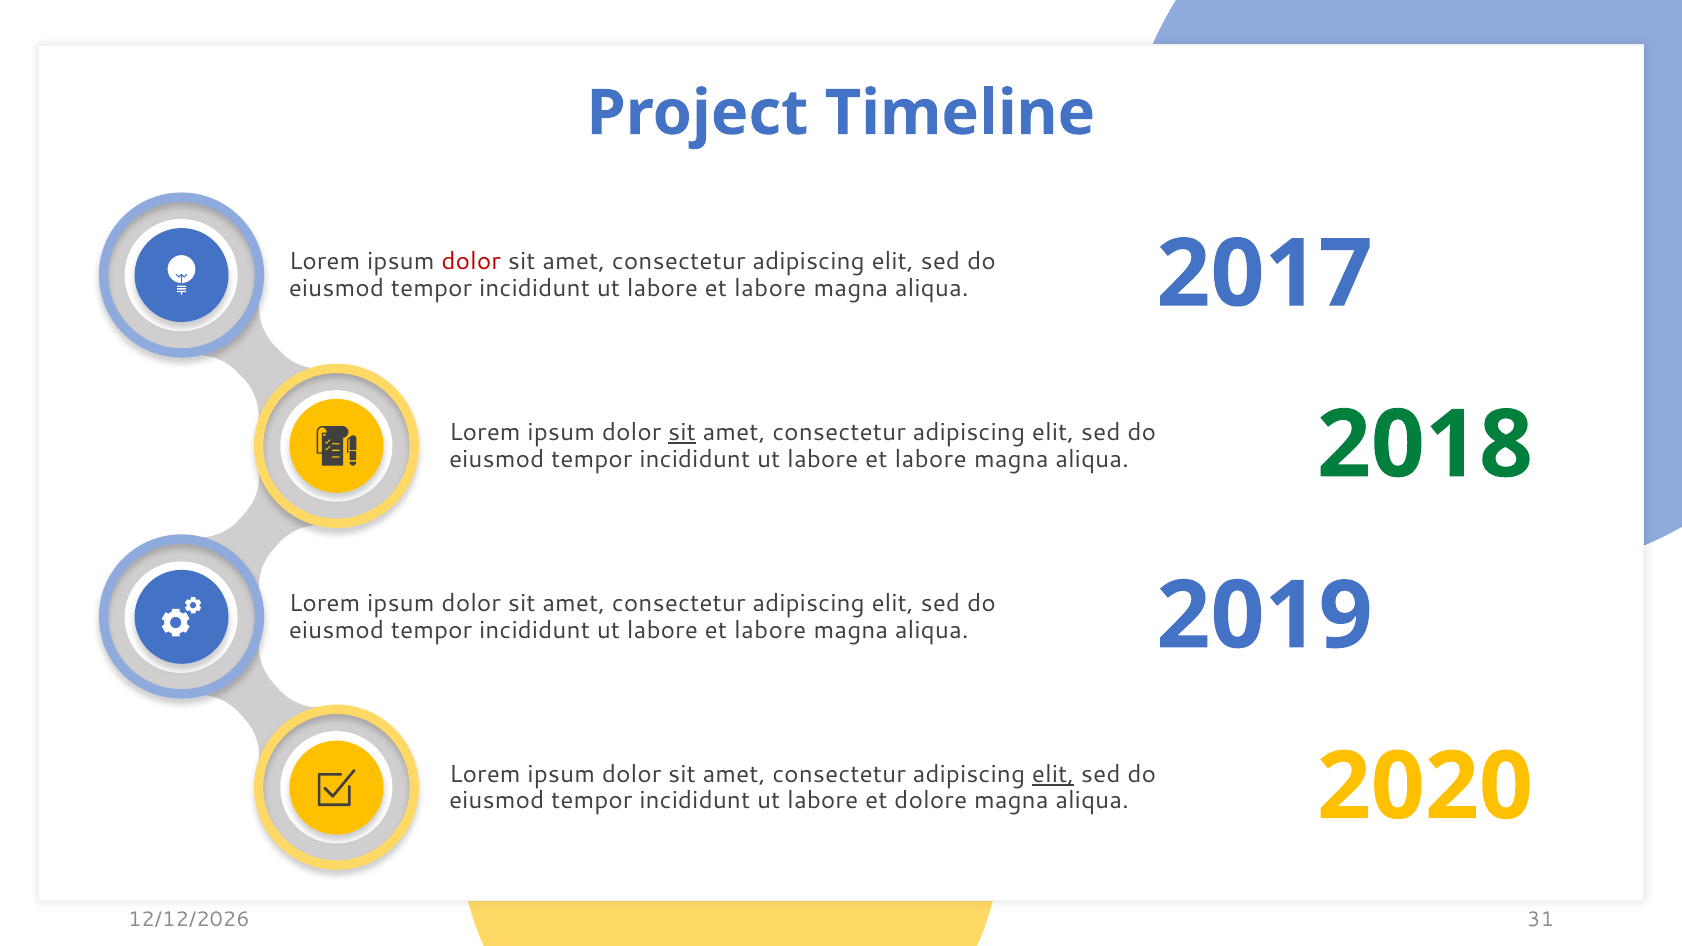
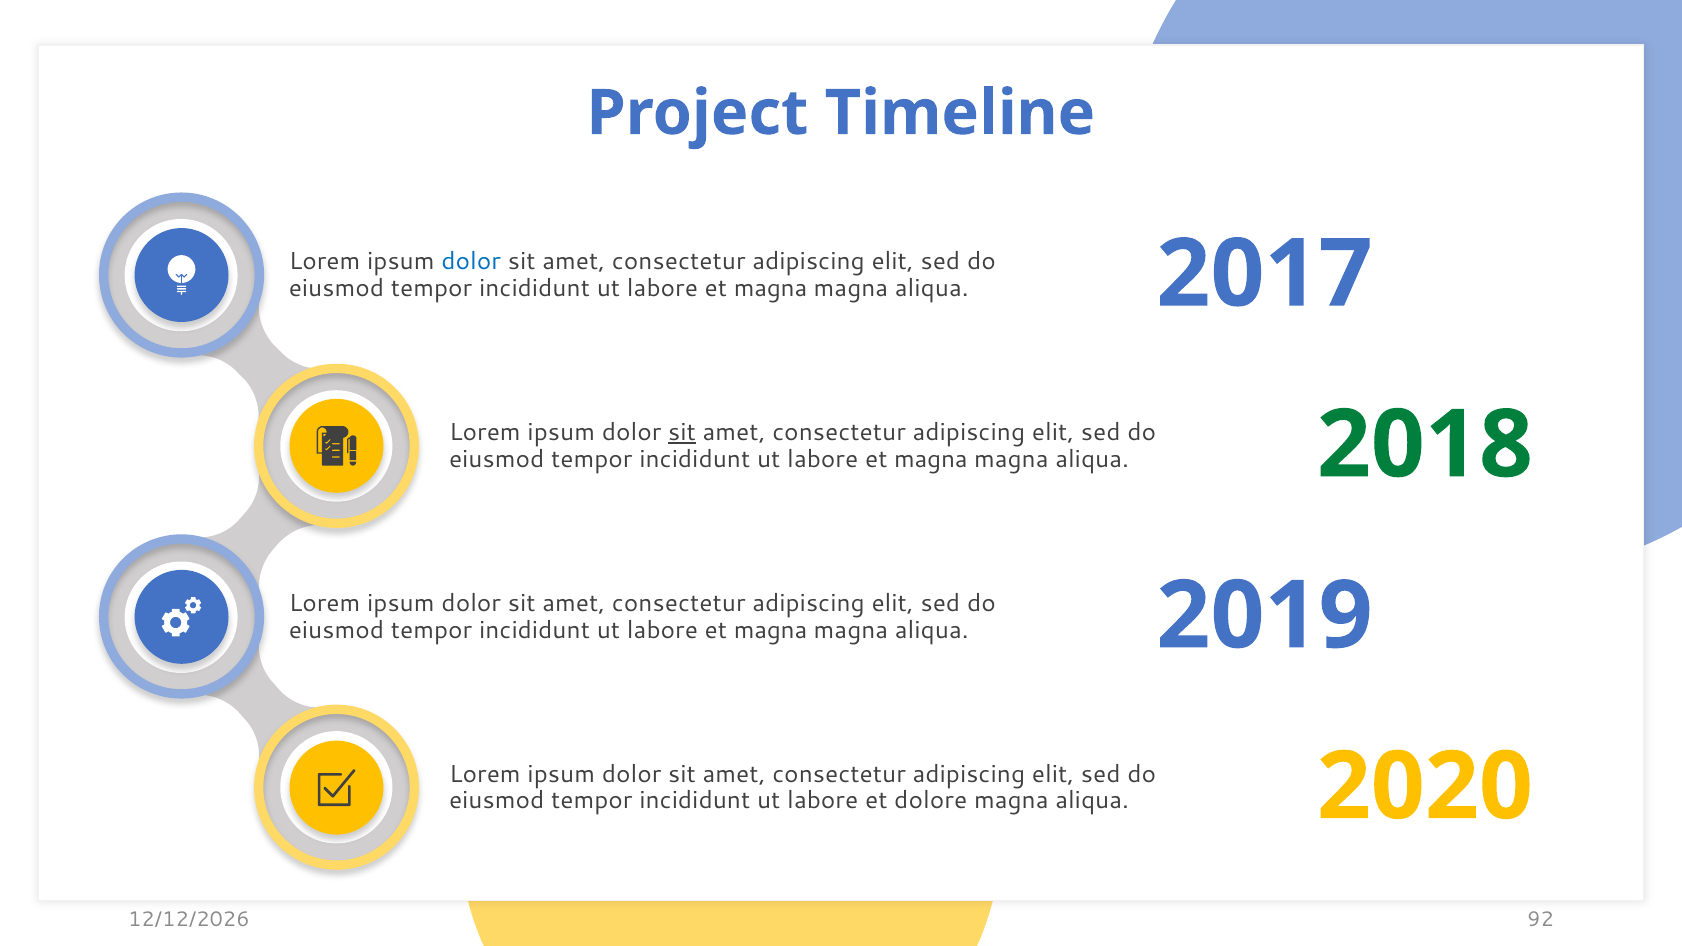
dolor at (471, 262) colour: red -> blue
labore at (770, 288): labore -> magna
labore at (931, 459): labore -> magna
labore at (770, 630): labore -> magna
elit at (1053, 774) underline: present -> none
31: 31 -> 92
